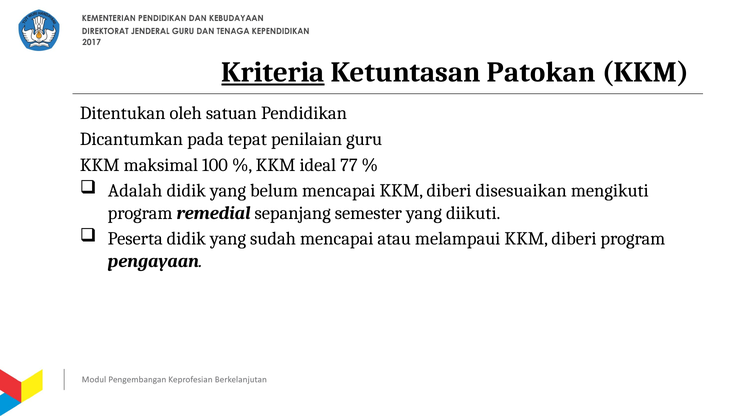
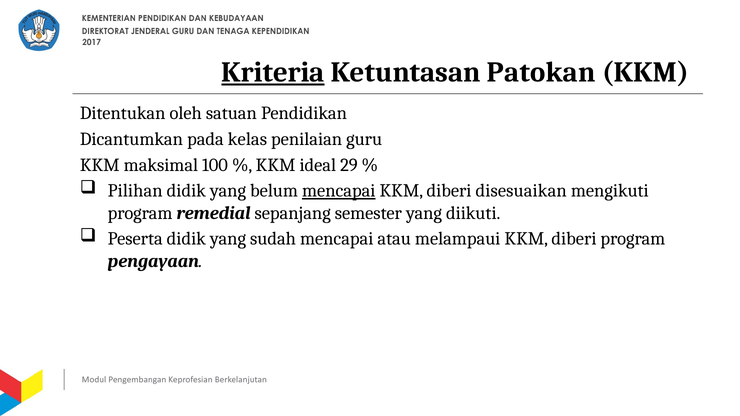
tepat: tepat -> kelas
77: 77 -> 29
Adalah: Adalah -> Pilihan
mencapai at (339, 191) underline: none -> present
